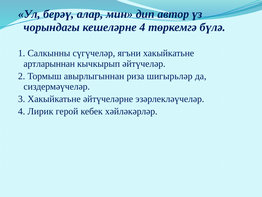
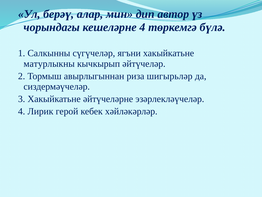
артларыннан: артларыннан -> матурлыкны
